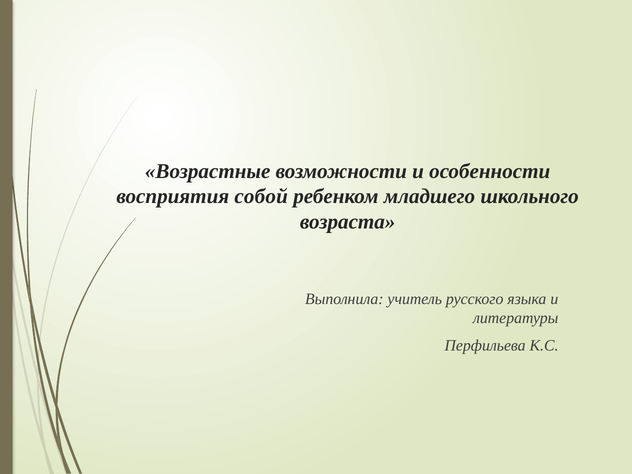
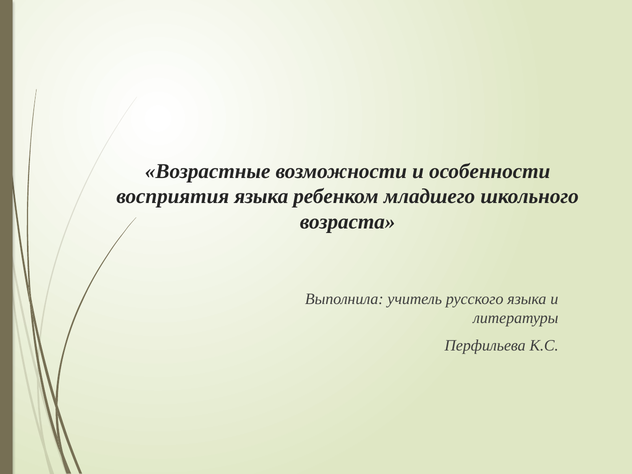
восприятия собой: собой -> языка
